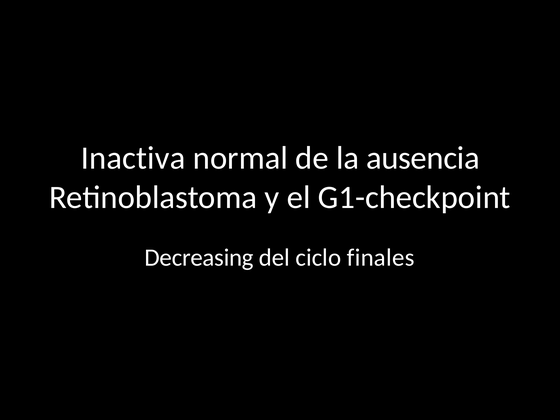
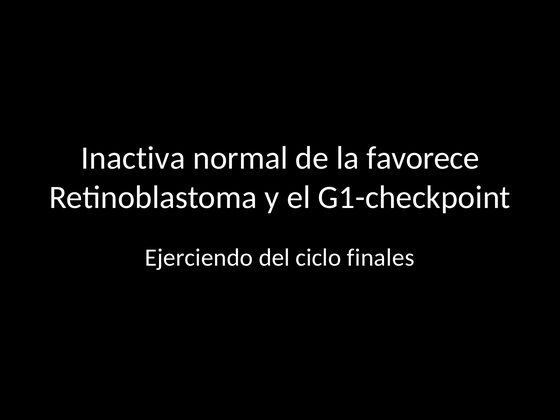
ausencia: ausencia -> favorece
Decreasing: Decreasing -> Ejerciendo
